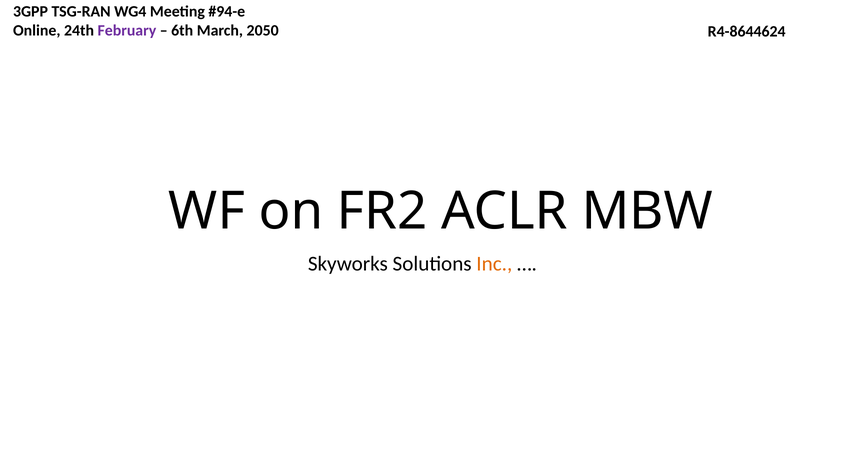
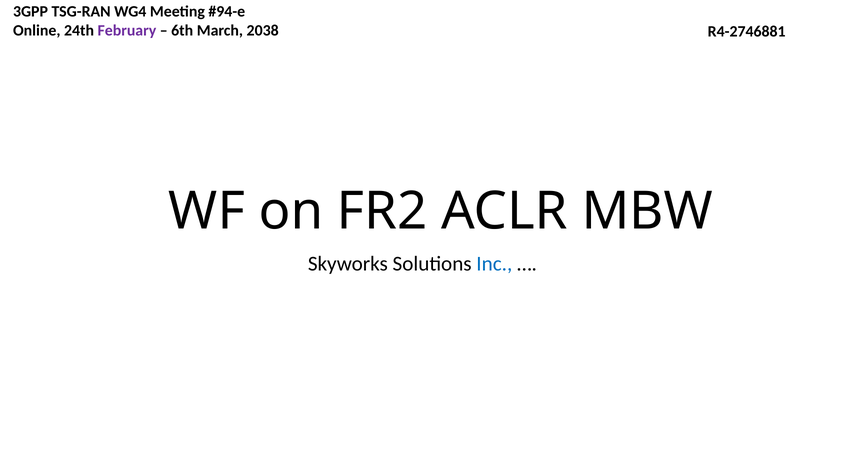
2050: 2050 -> 2038
R4-8644624: R4-8644624 -> R4-2746881
Inc colour: orange -> blue
